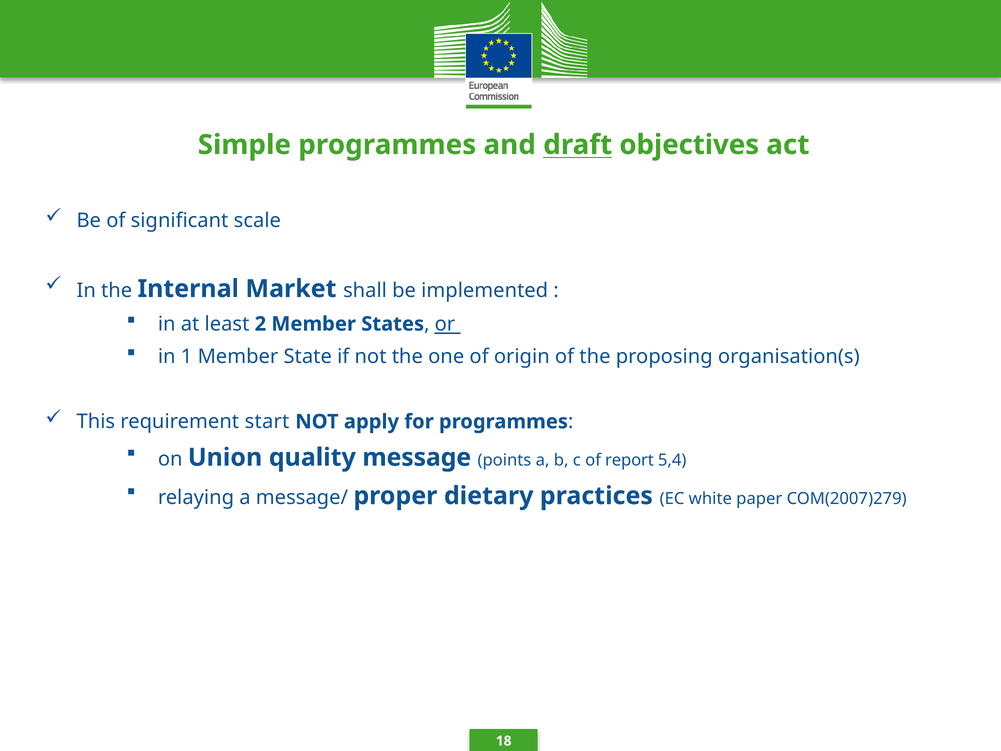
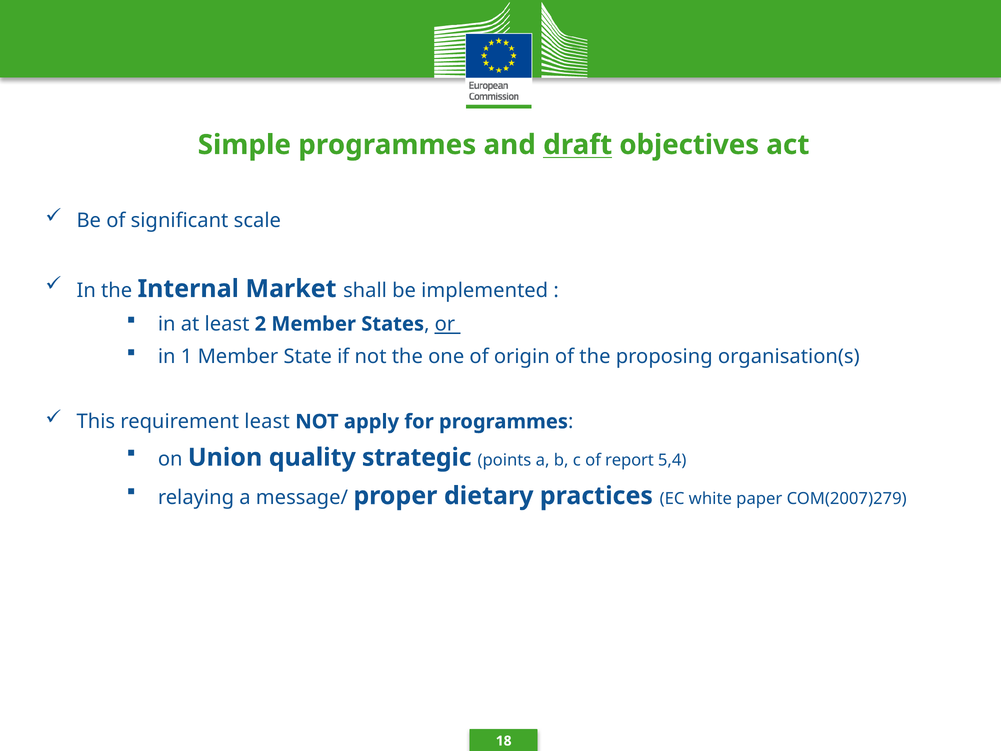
requirement start: start -> least
message: message -> strategic
